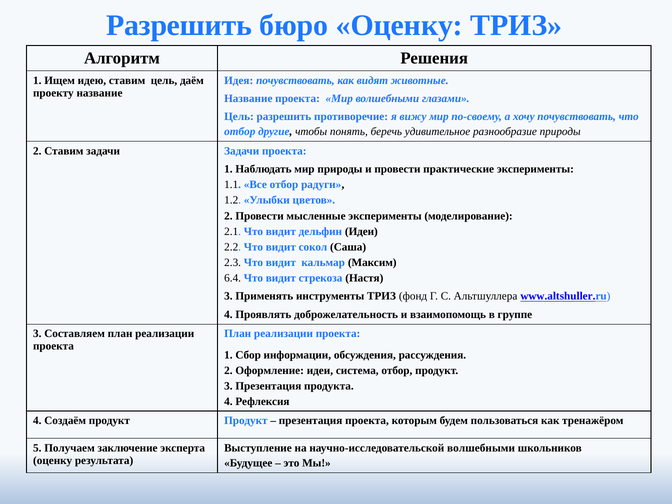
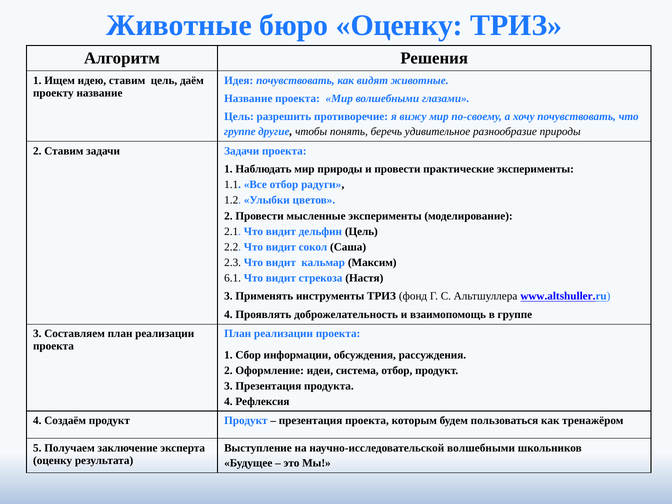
Разрешить at (179, 25): Разрешить -> Животные
отбор at (240, 132): отбор -> группе
дельфин Идеи: Идеи -> Цель
6.4: 6.4 -> 6.1
